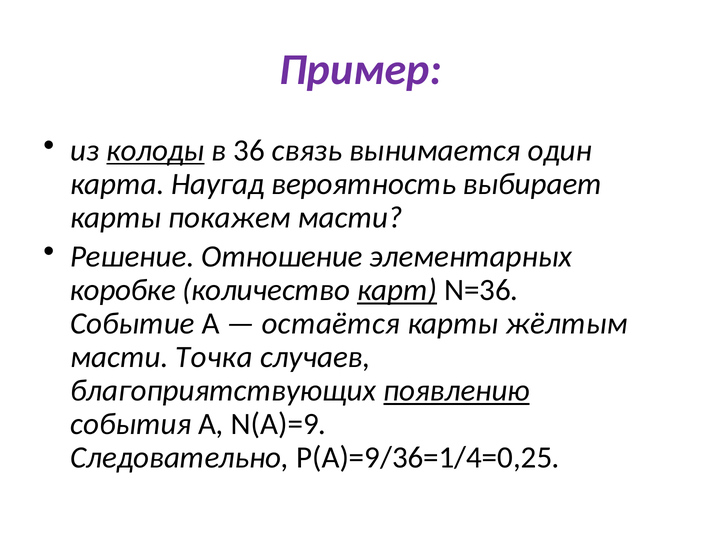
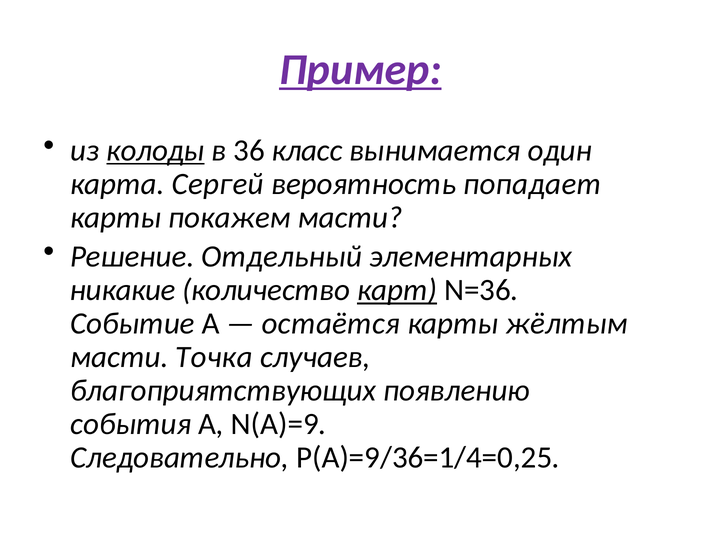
Пример underline: none -> present
связь: связь -> класс
Наугад: Наугад -> Сергей
выбирает: выбирает -> попадает
Отношение: Отношение -> Отдельный
коробке: коробке -> никакие
появлению underline: present -> none
